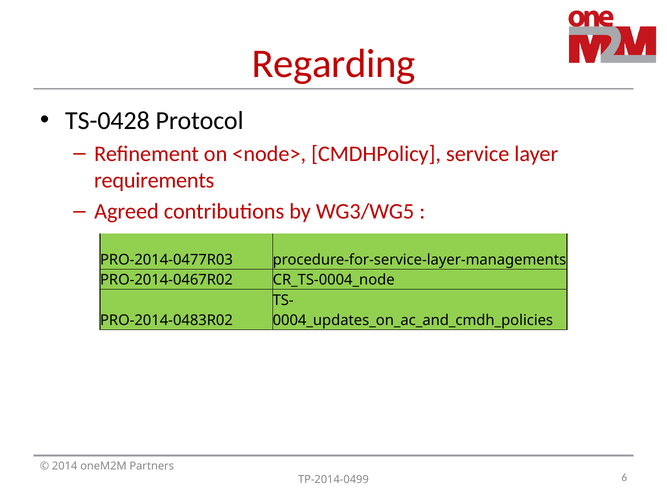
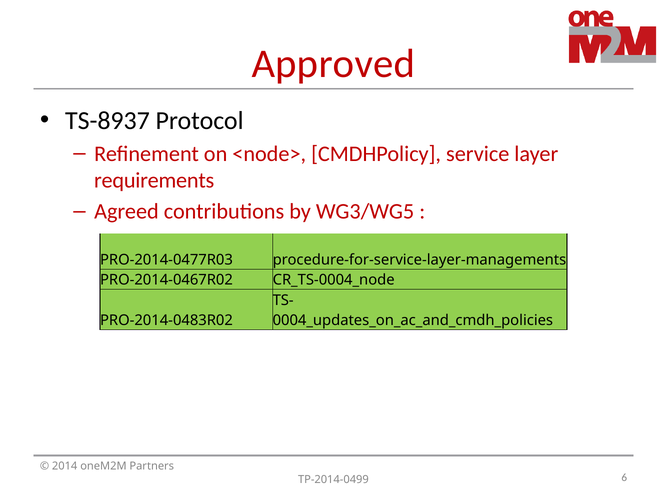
Regarding: Regarding -> Approved
TS-0428: TS-0428 -> TS-8937
